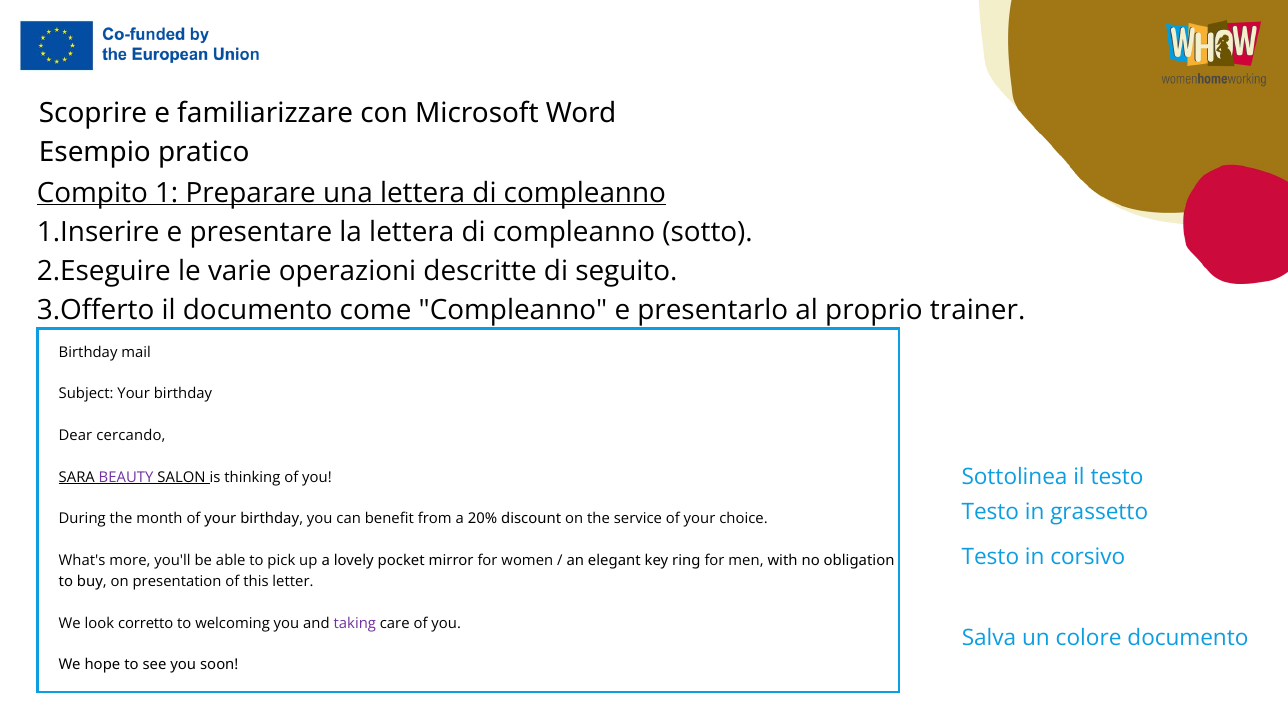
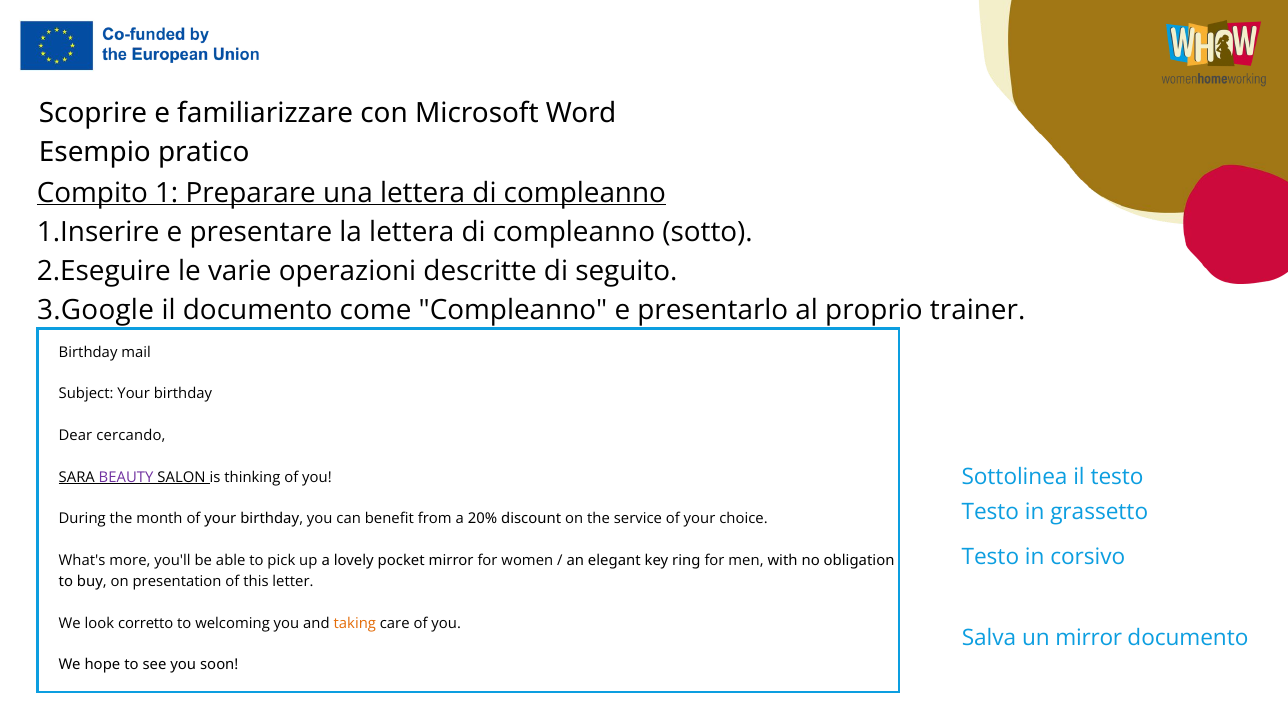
3.Offerto: 3.Offerto -> 3.Google
taking colour: purple -> orange
un colore: colore -> mirror
